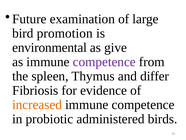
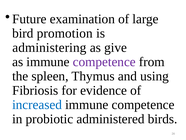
environmental: environmental -> administering
differ: differ -> using
increased colour: orange -> blue
